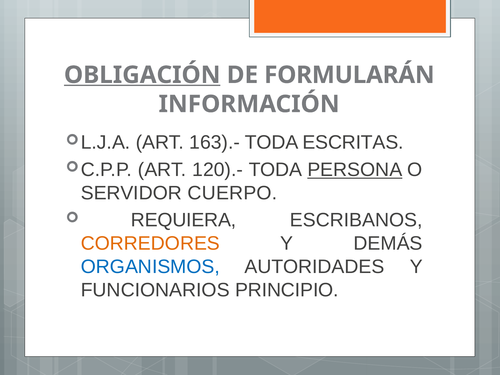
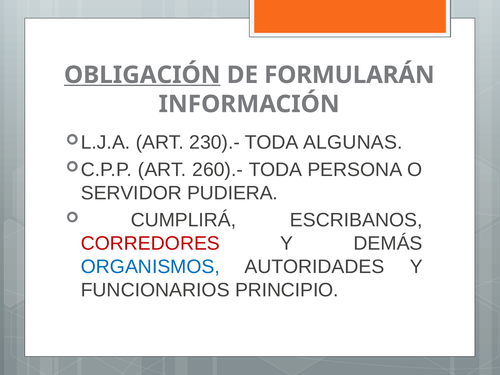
163).-: 163).- -> 230).-
ESCRITAS: ESCRITAS -> ALGUNAS
120).-: 120).- -> 260).-
PERSONA underline: present -> none
CUERPO: CUERPO -> PUDIERA
REQUIERA: REQUIERA -> CUMPLIRÁ
CORREDORES colour: orange -> red
